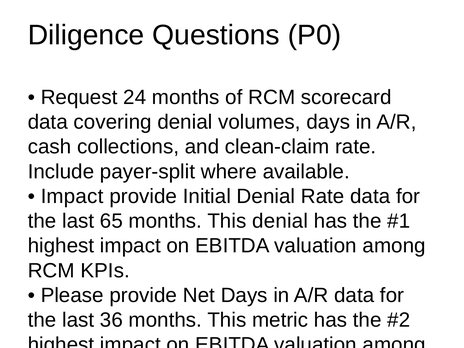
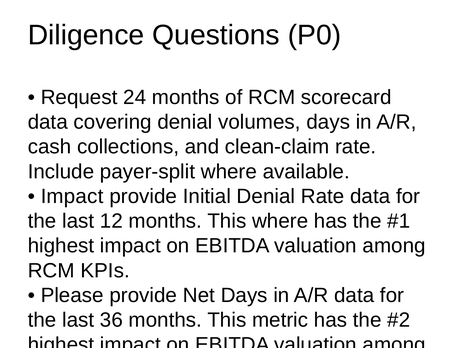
65: 65 -> 12
This denial: denial -> where
